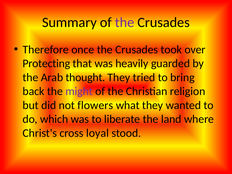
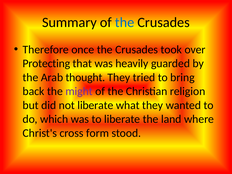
the at (125, 22) colour: purple -> blue
not flowers: flowers -> liberate
loyal: loyal -> form
